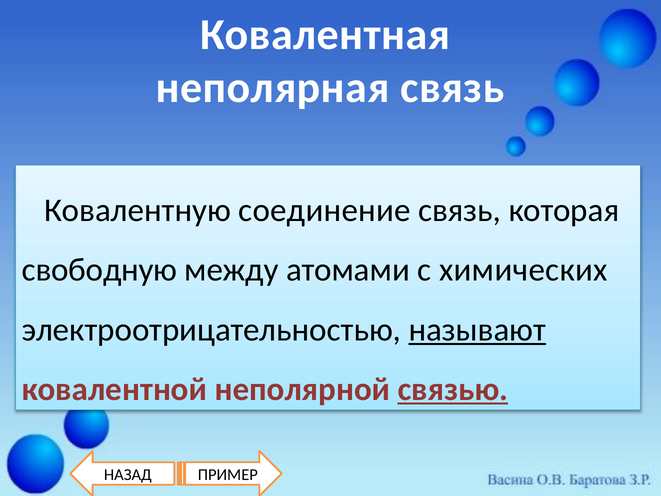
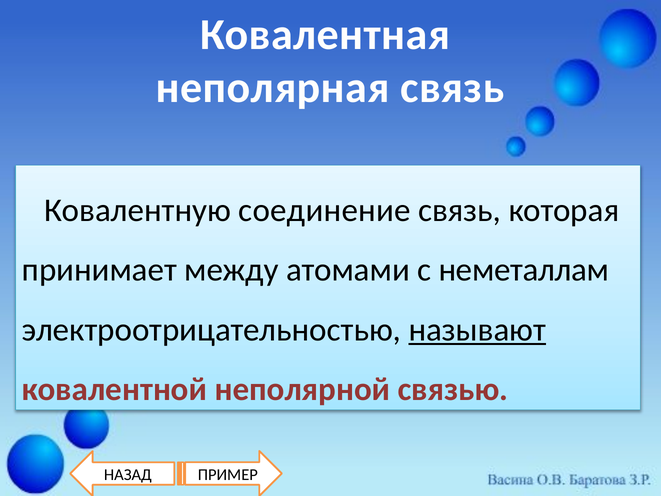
свободную: свободную -> принимает
химических: химических -> неметаллам
связью underline: present -> none
